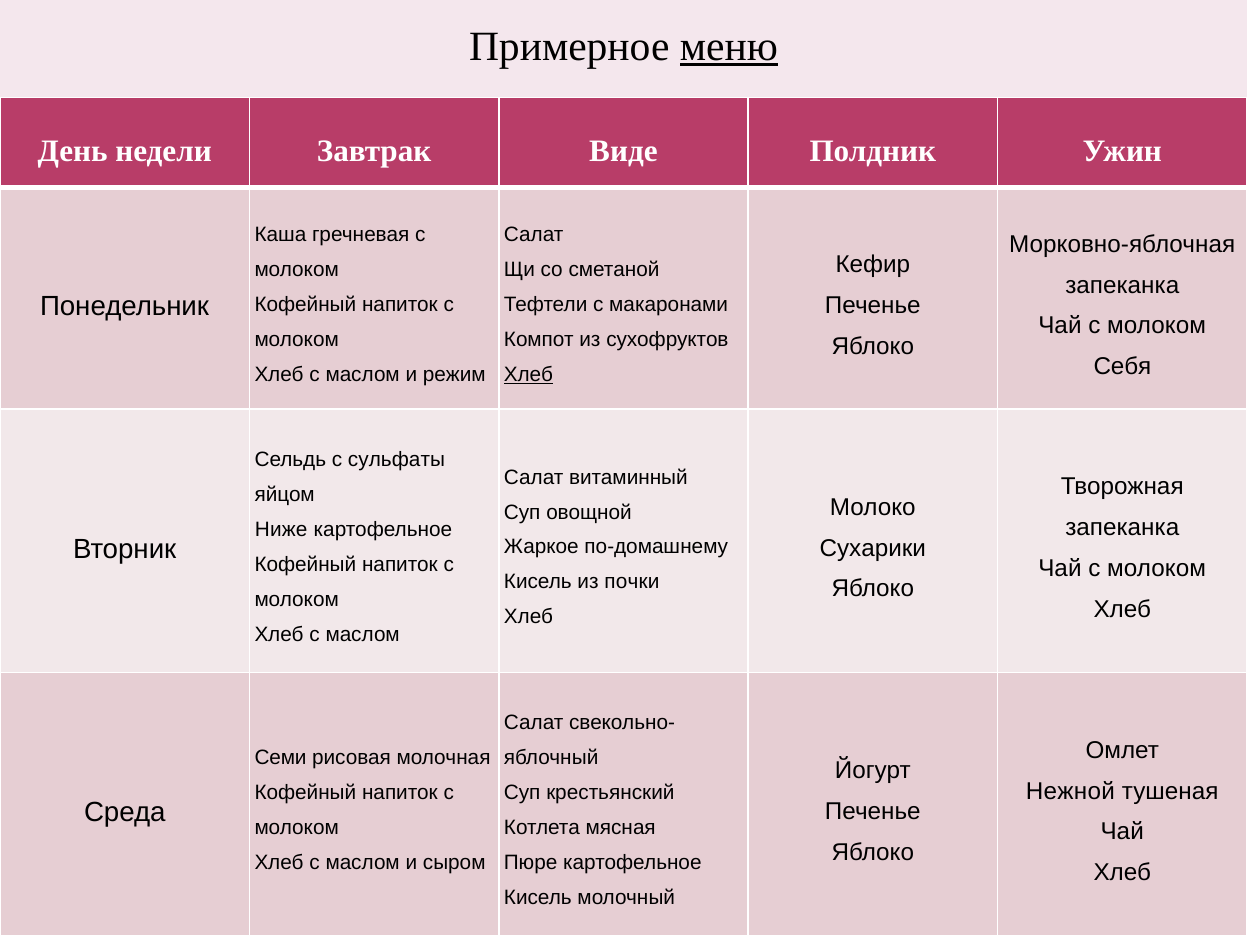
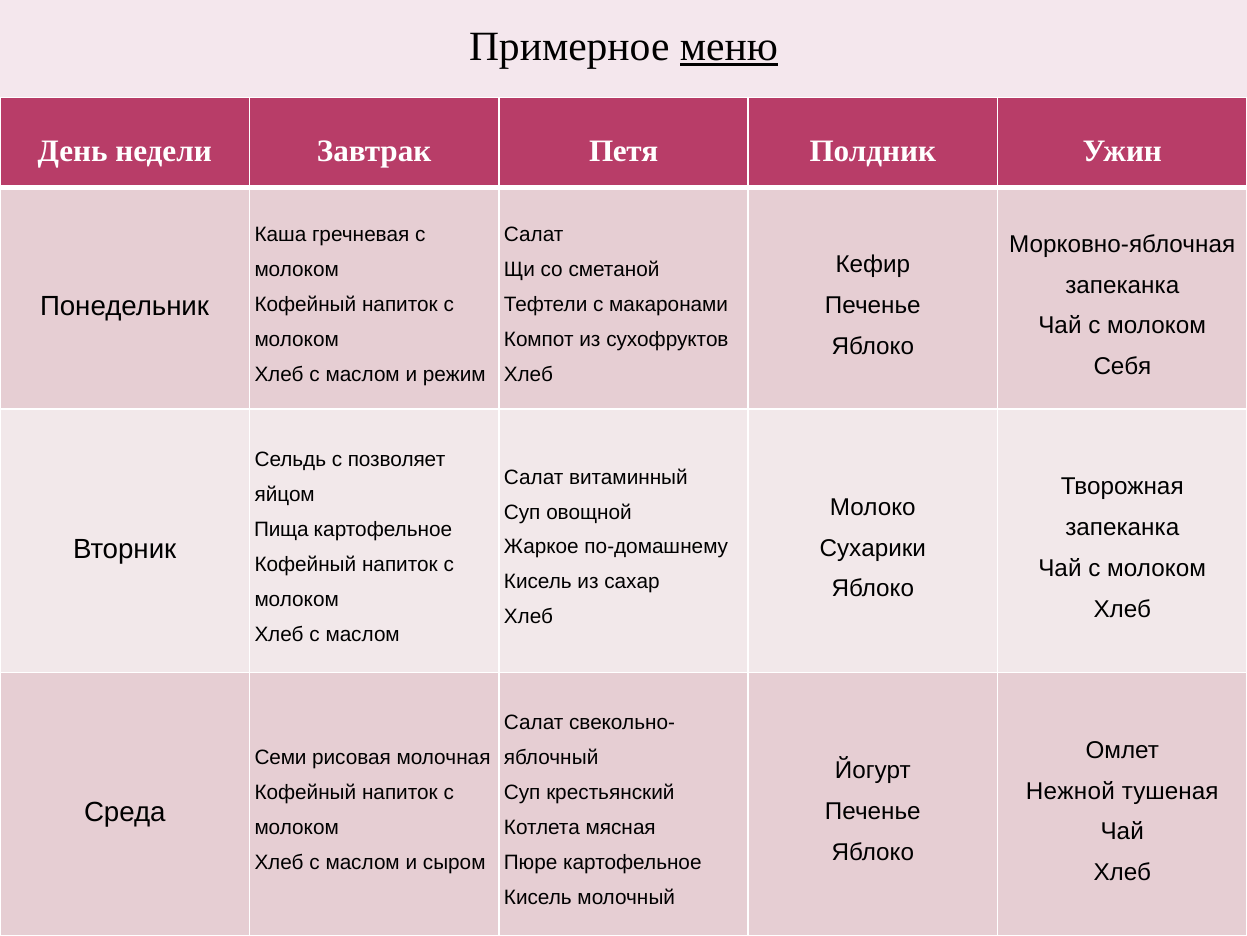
Виде: Виде -> Петя
Хлеб at (529, 374) underline: present -> none
сульфаты: сульфаты -> позволяет
Ниже: Ниже -> Пища
почки: почки -> сахар
